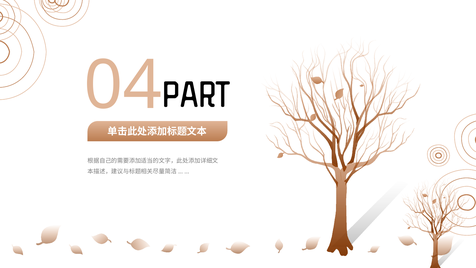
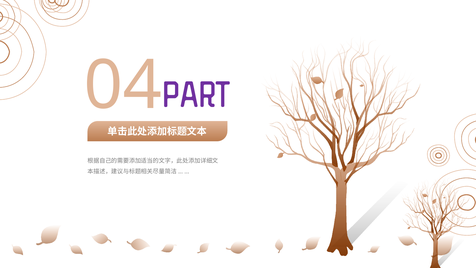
PART colour: black -> purple
